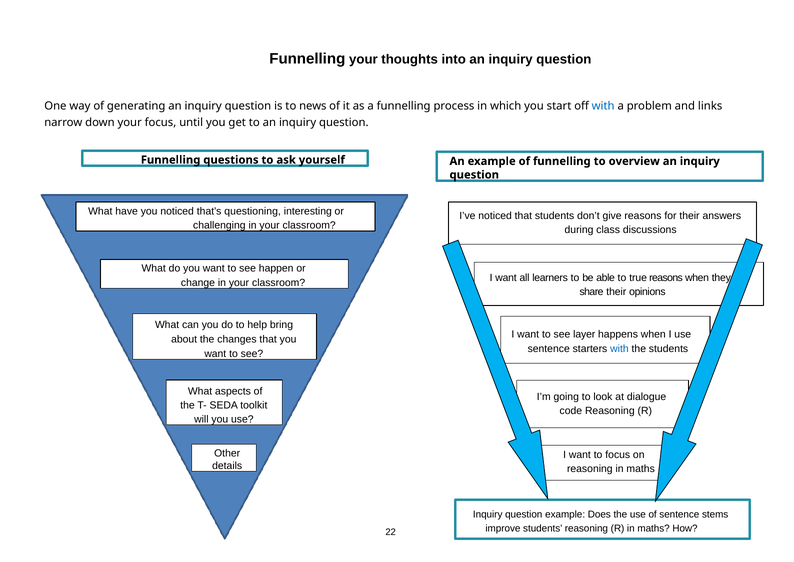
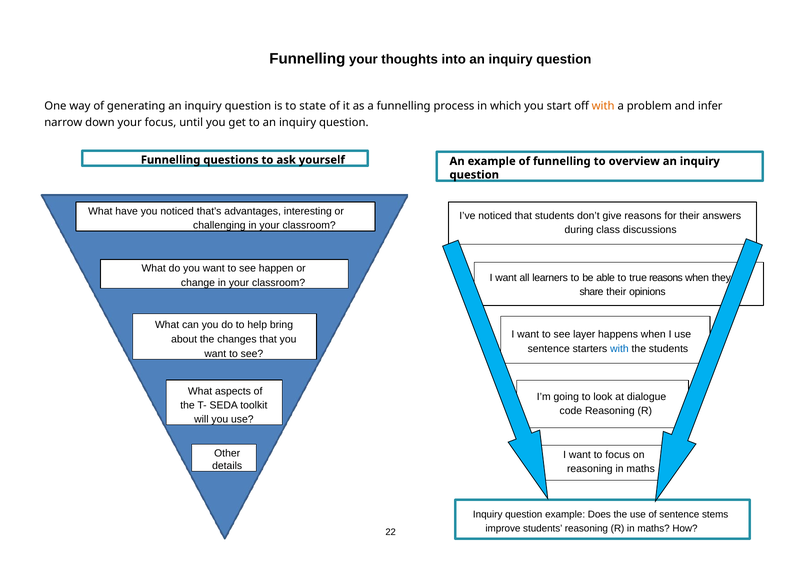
news: news -> state
with at (603, 106) colour: blue -> orange
links: links -> infer
questioning: questioning -> advantages
